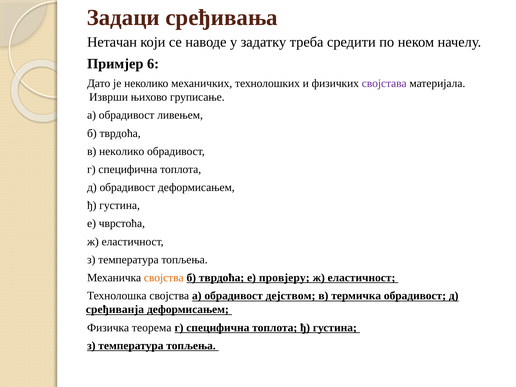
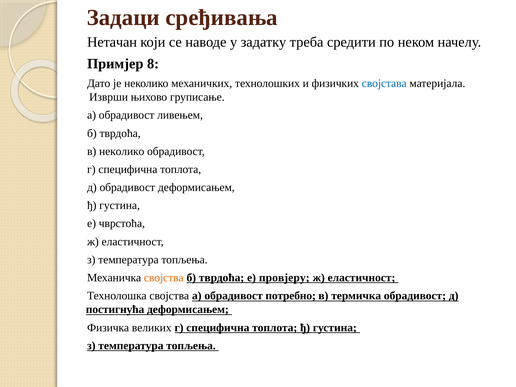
6: 6 -> 8
својстава colour: purple -> blue
дејством: дејством -> потребно
сређиванја: сређиванја -> постигнућа
теорема: теорема -> великих
